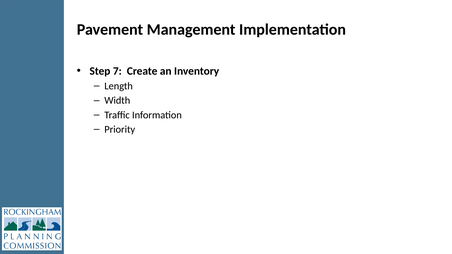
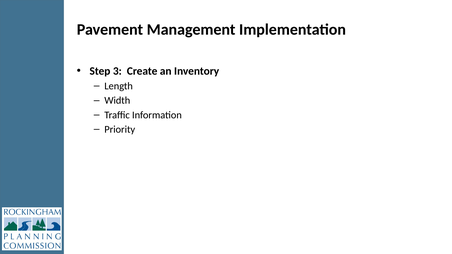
7: 7 -> 3
